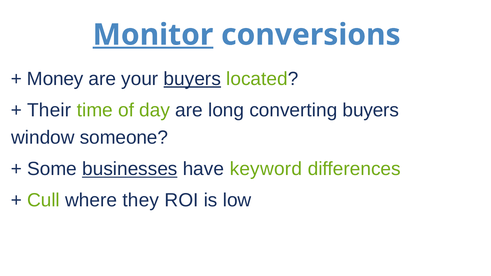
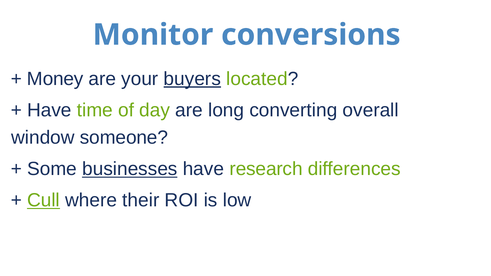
Monitor underline: present -> none
Their at (49, 110): Their -> Have
converting buyers: buyers -> overall
keyword: keyword -> research
Cull underline: none -> present
they: they -> their
